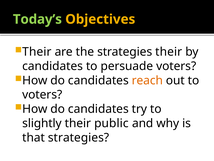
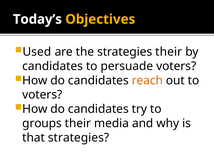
Today’s colour: light green -> white
Their at (37, 52): Their -> Used
slightly: slightly -> groups
public: public -> media
